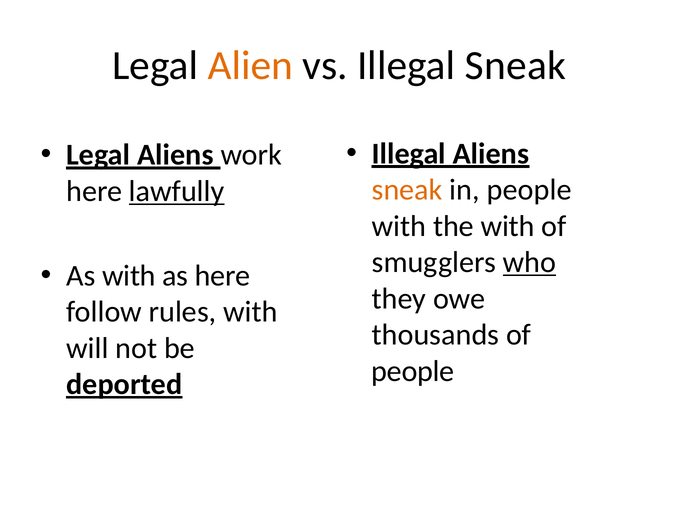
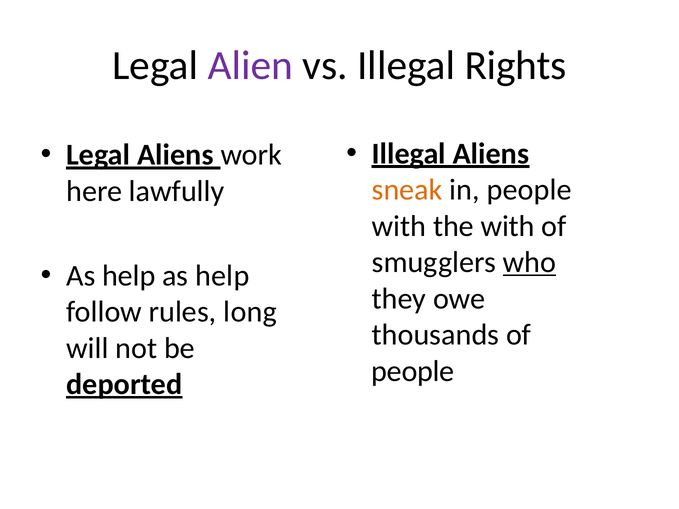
Alien colour: orange -> purple
Illegal Sneak: Sneak -> Rights
lawfully underline: present -> none
with at (129, 276): with -> help
here at (223, 276): here -> help
rules with: with -> long
